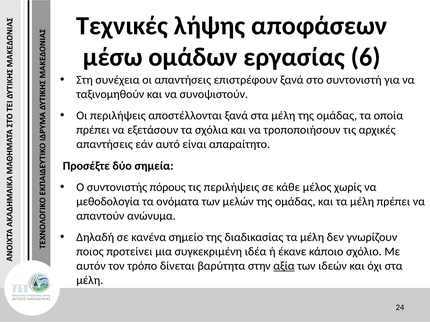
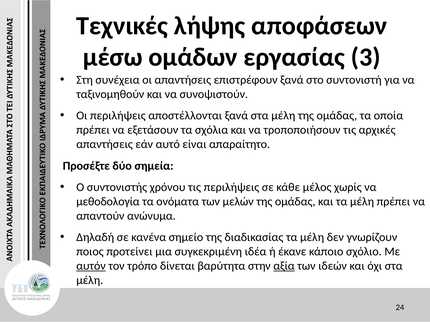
6: 6 -> 3
πόρους: πόρους -> χρόνου
αυτόν underline: none -> present
